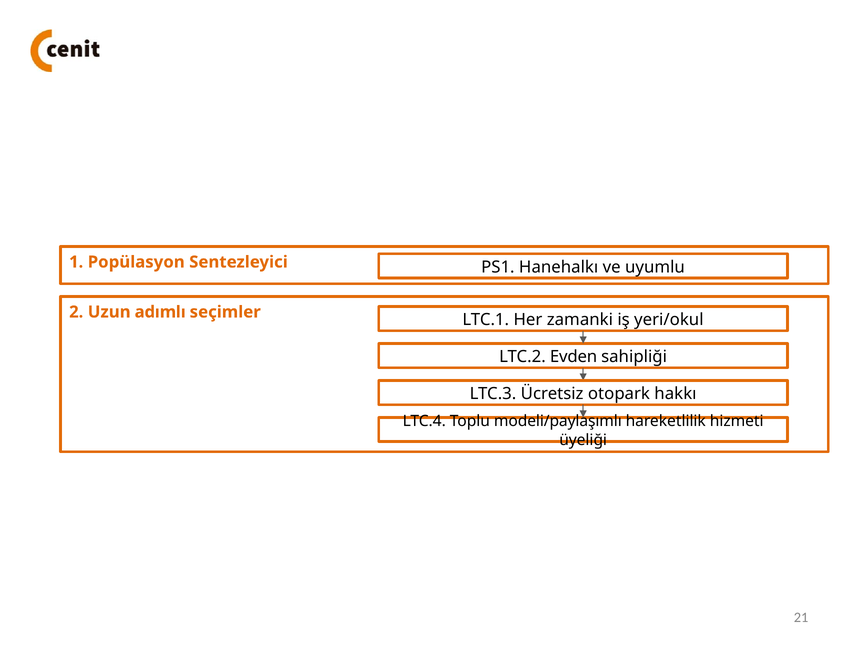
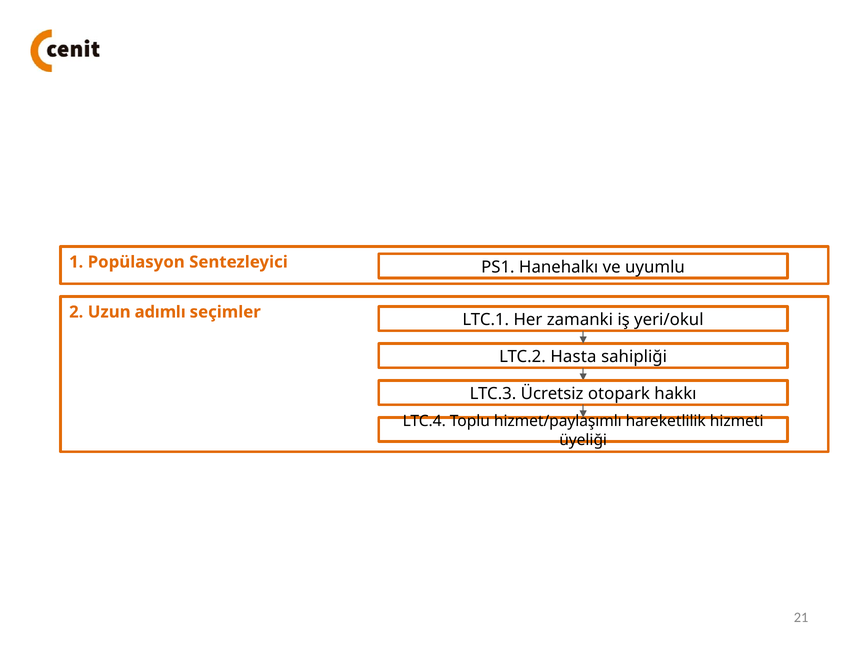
Evden: Evden -> Hasta
modeli/paylaşımlı: modeli/paylaşımlı -> hizmet/paylaşımlı
